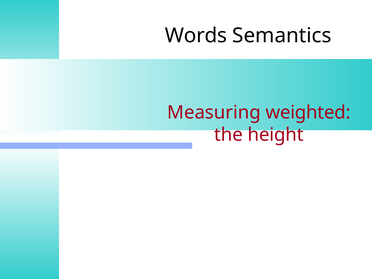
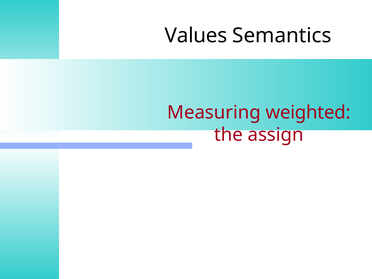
Words: Words -> Values
height: height -> assign
